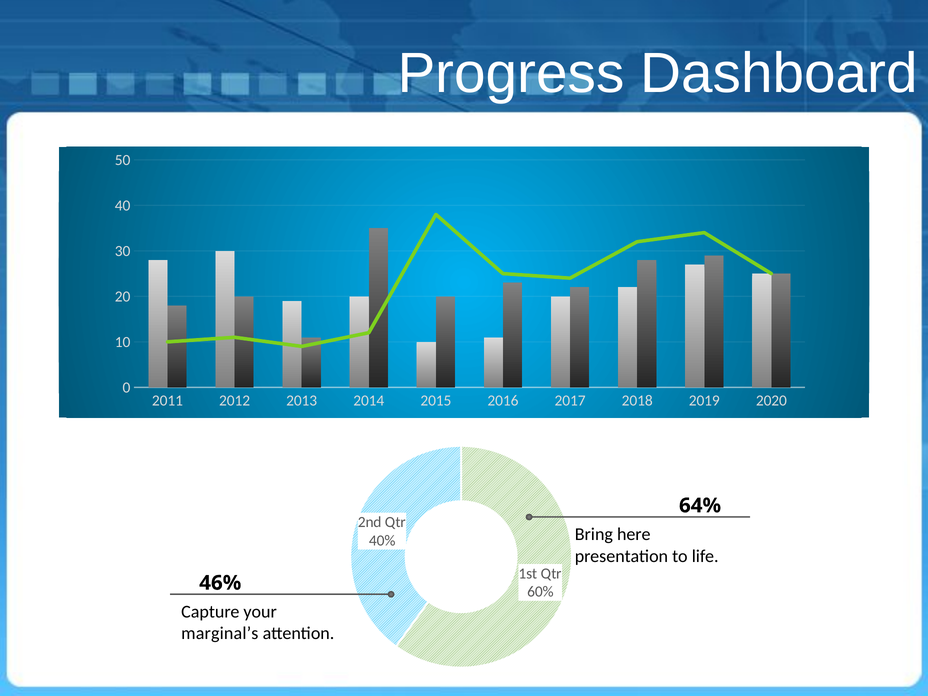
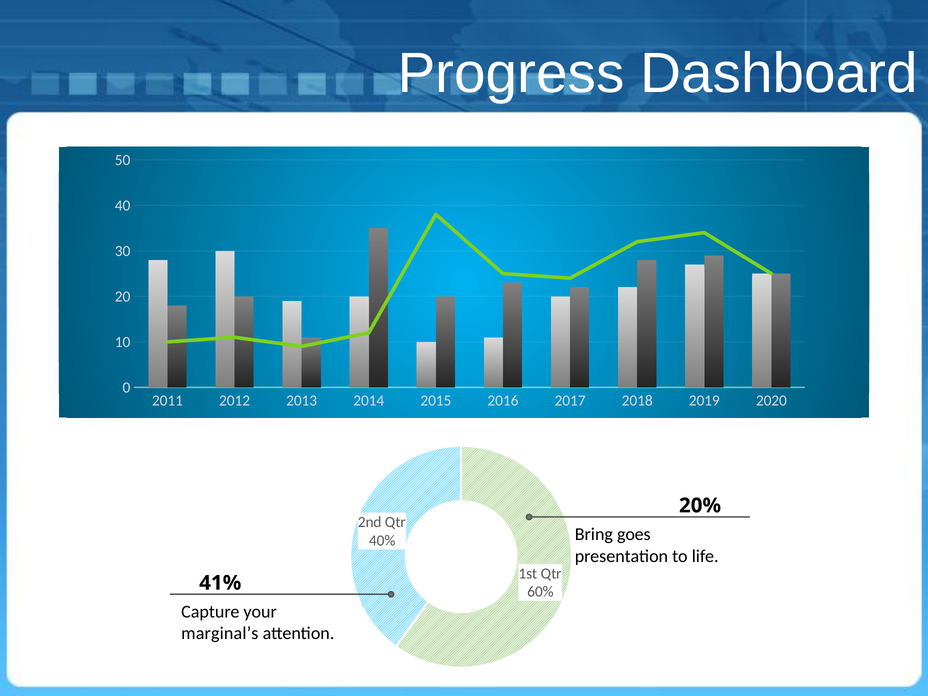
64%: 64% -> 20%
here: here -> goes
46%: 46% -> 41%
